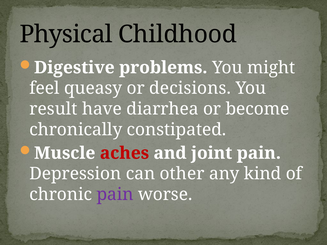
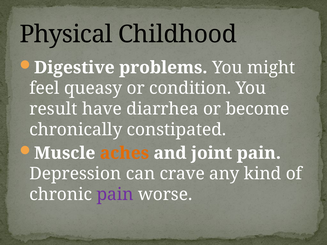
decisions: decisions -> condition
aches colour: red -> orange
other: other -> crave
